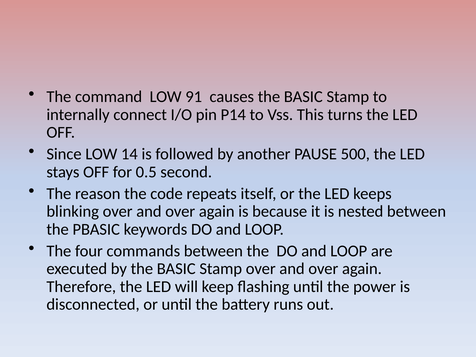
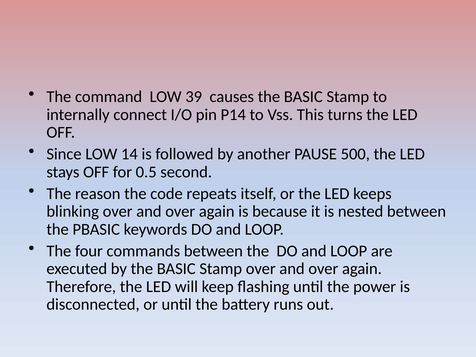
91: 91 -> 39
